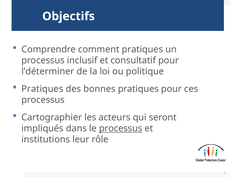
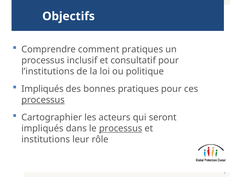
l’déterminer: l’déterminer -> l’institutions
Pratiques at (42, 89): Pratiques -> Impliqués
processus at (43, 100) underline: none -> present
